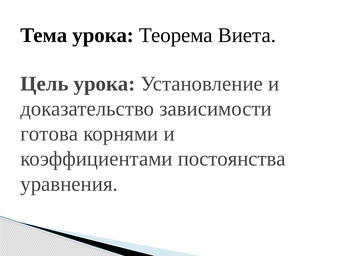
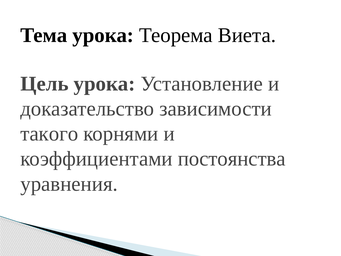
готова: готова -> такого
